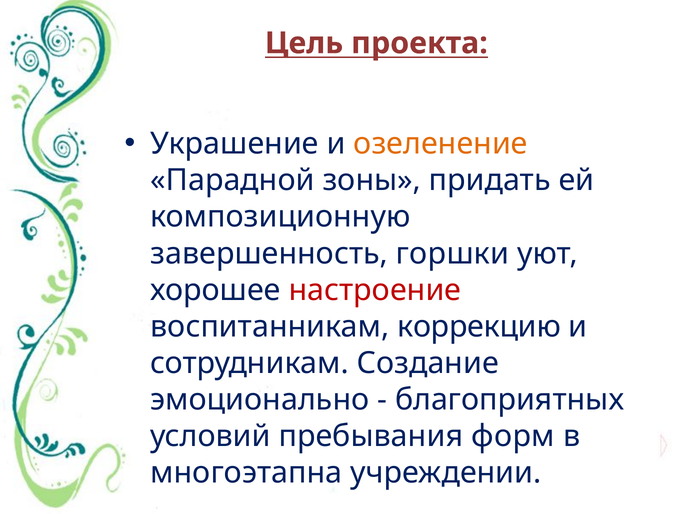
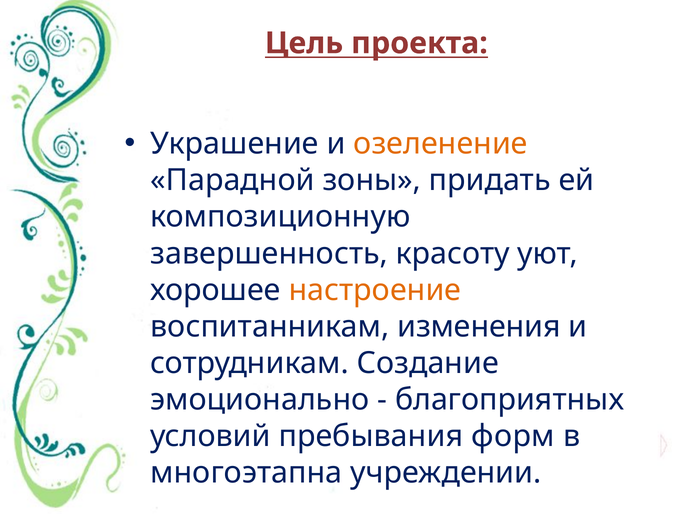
горшки: горшки -> красоту
настроение colour: red -> orange
коррекцию: коррекцию -> изменения
